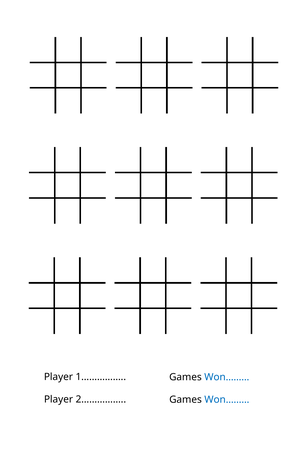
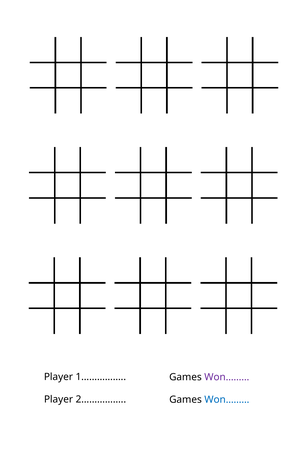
Won……… at (227, 378) colour: blue -> purple
